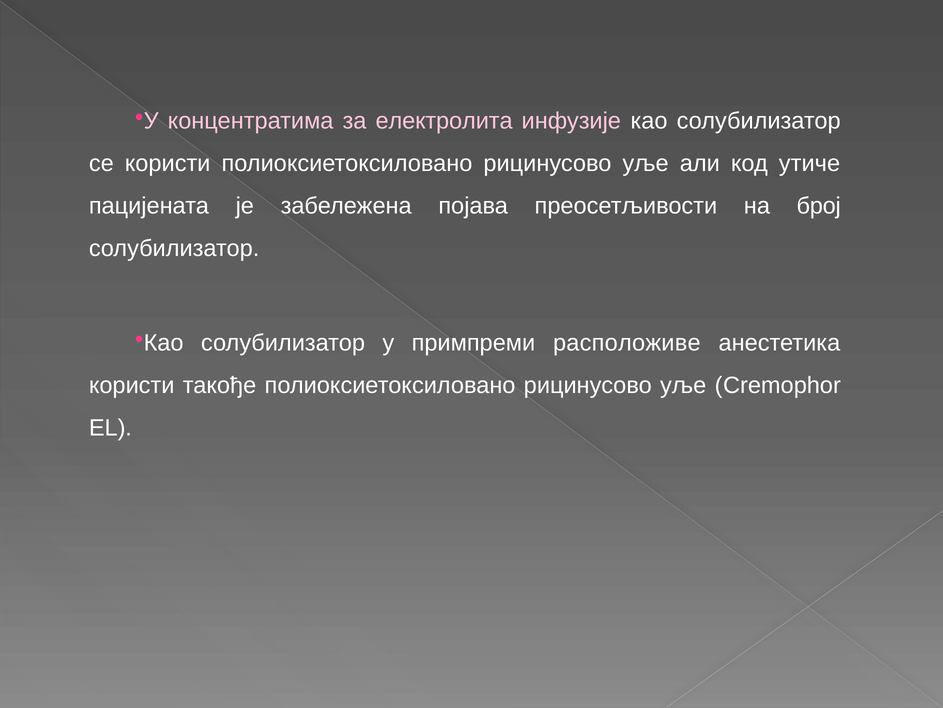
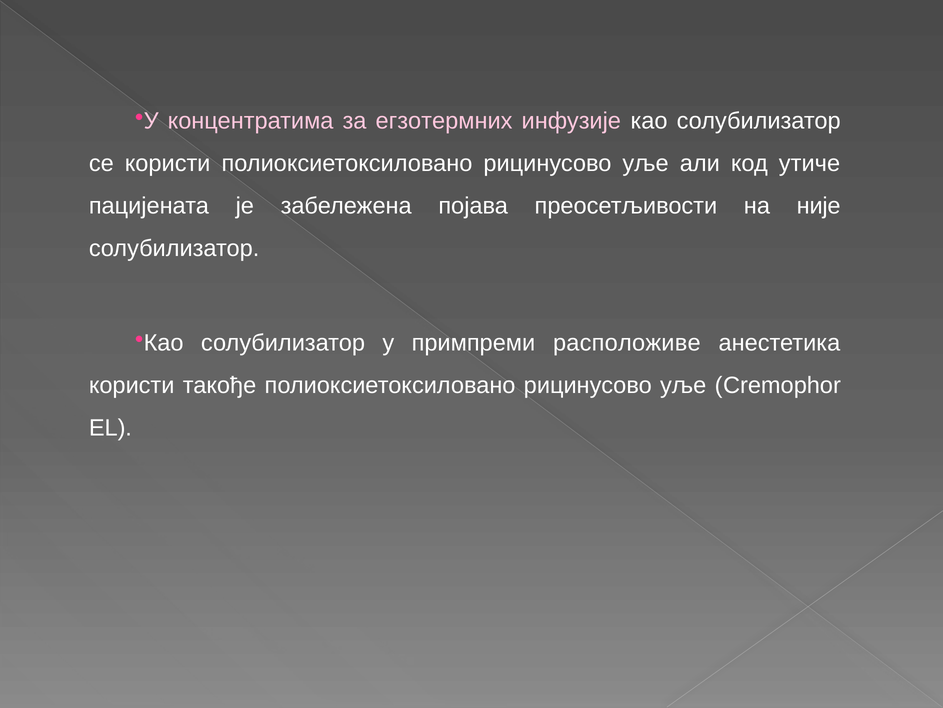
електролита: електролита -> егзотермних
број: број -> није
